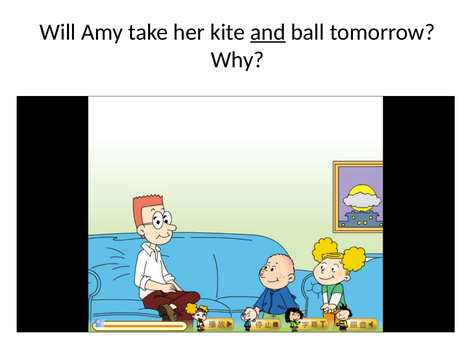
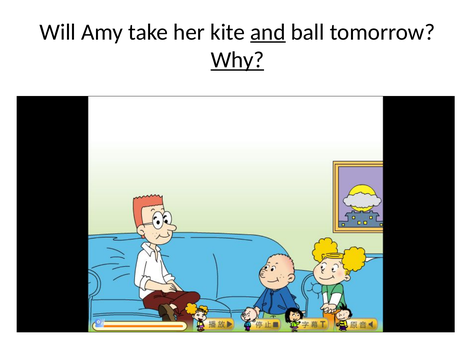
Why underline: none -> present
